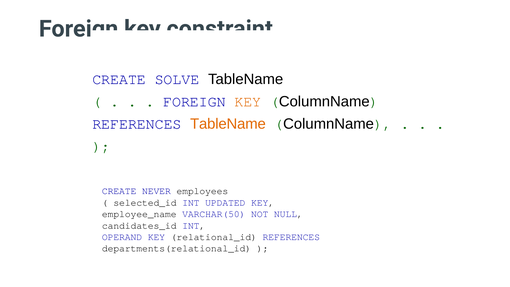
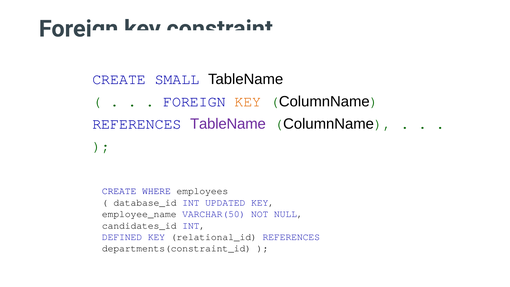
SOLVE: SOLVE -> SMALL
TableName at (228, 124) colour: orange -> purple
NEVER: NEVER -> WHERE
selected_id: selected_id -> database_id
OPERAND: OPERAND -> DEFINED
departments(relational_id: departments(relational_id -> departments(constraint_id
